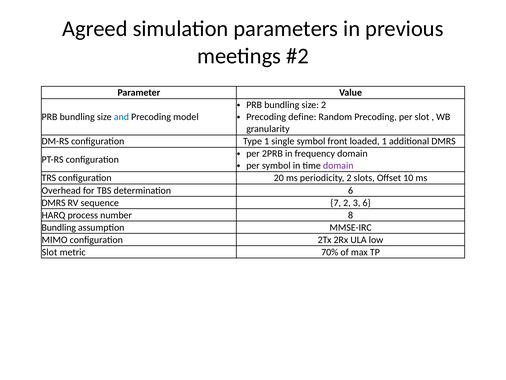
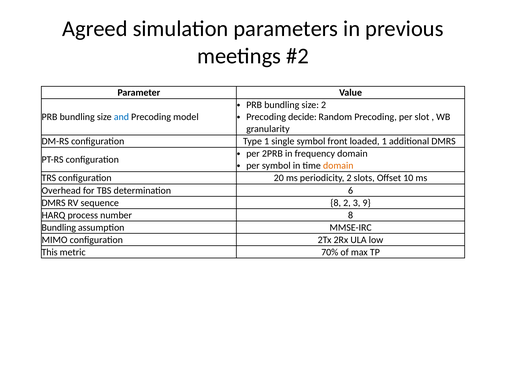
define: define -> decide
domain at (338, 166) colour: purple -> orange
sequence 7: 7 -> 8
3 6: 6 -> 9
Slot at (50, 252): Slot -> This
